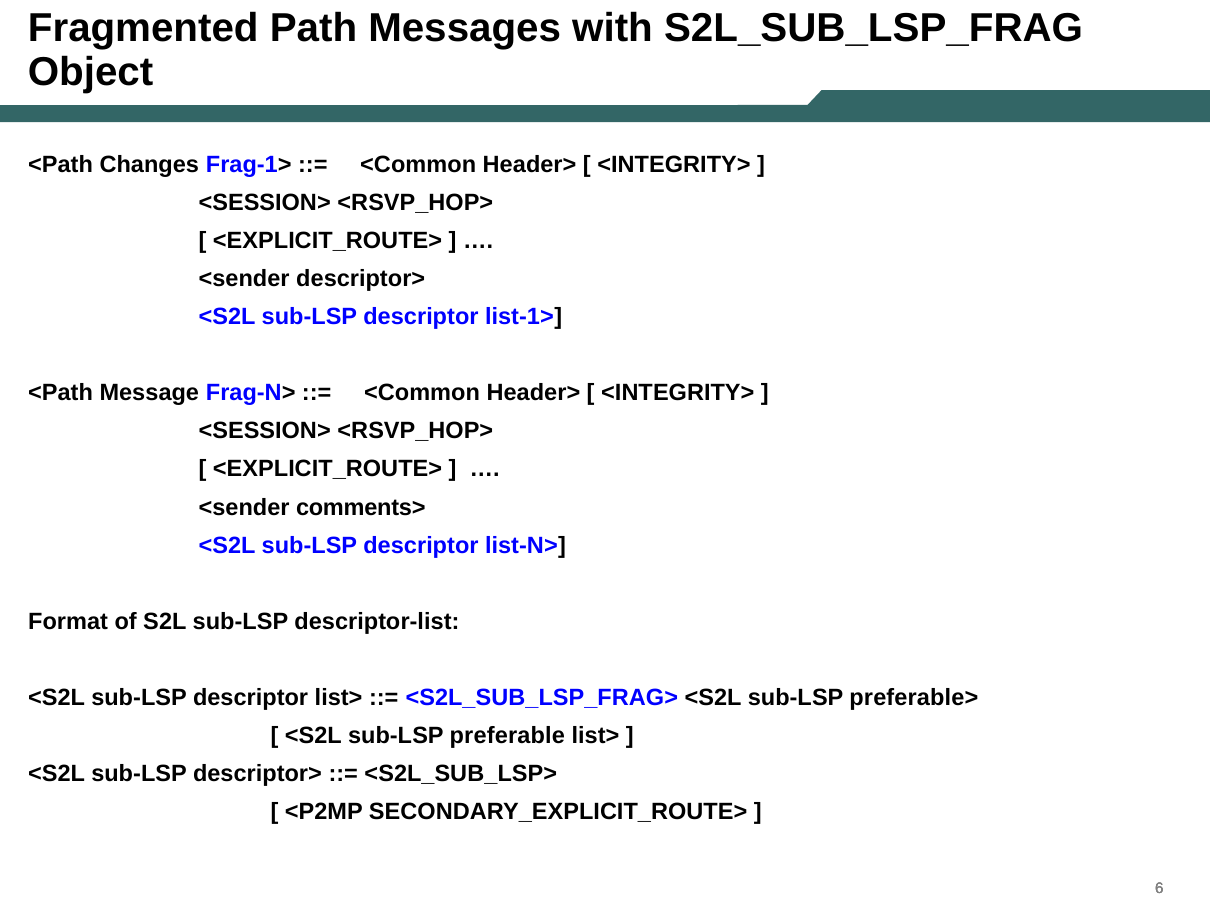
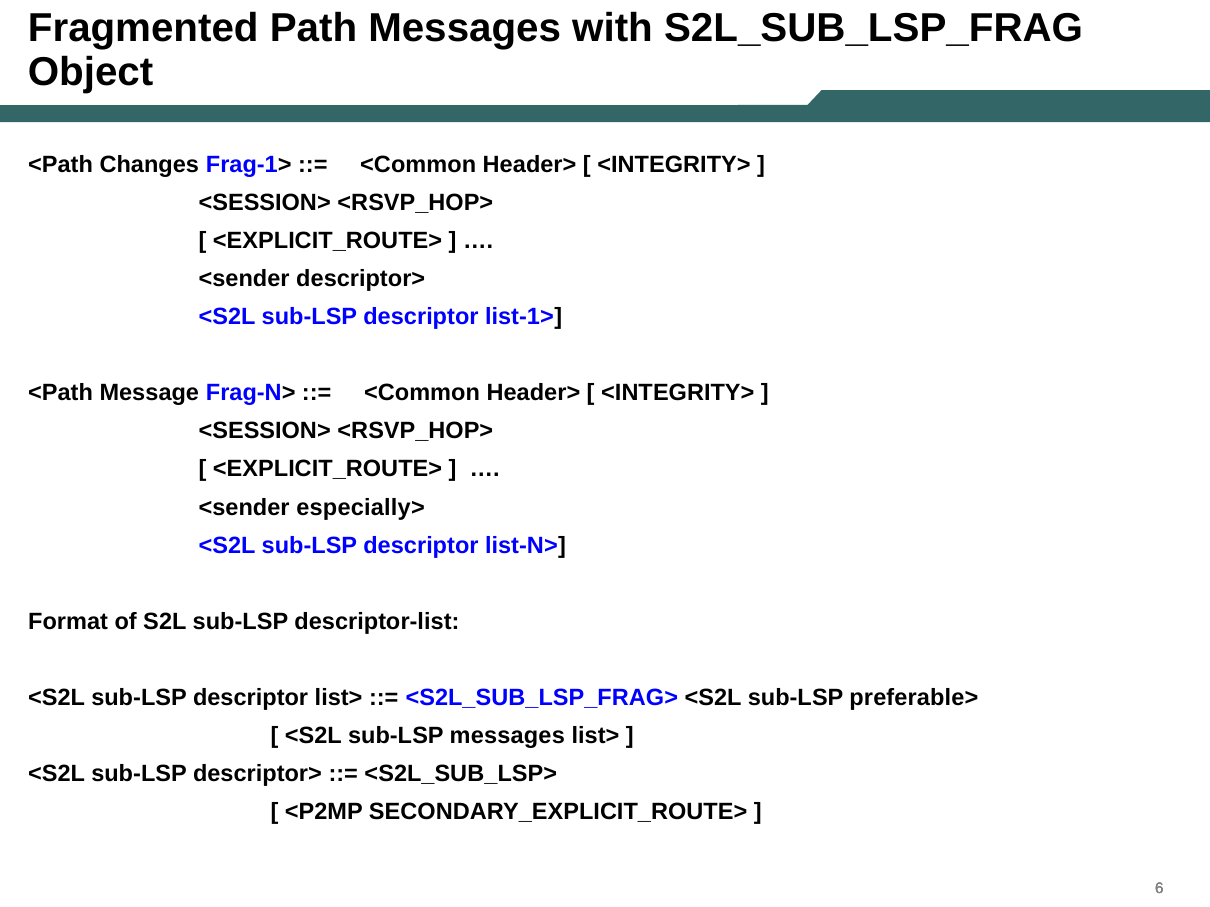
comments>: comments> -> especially>
sub-LSP preferable: preferable -> messages
